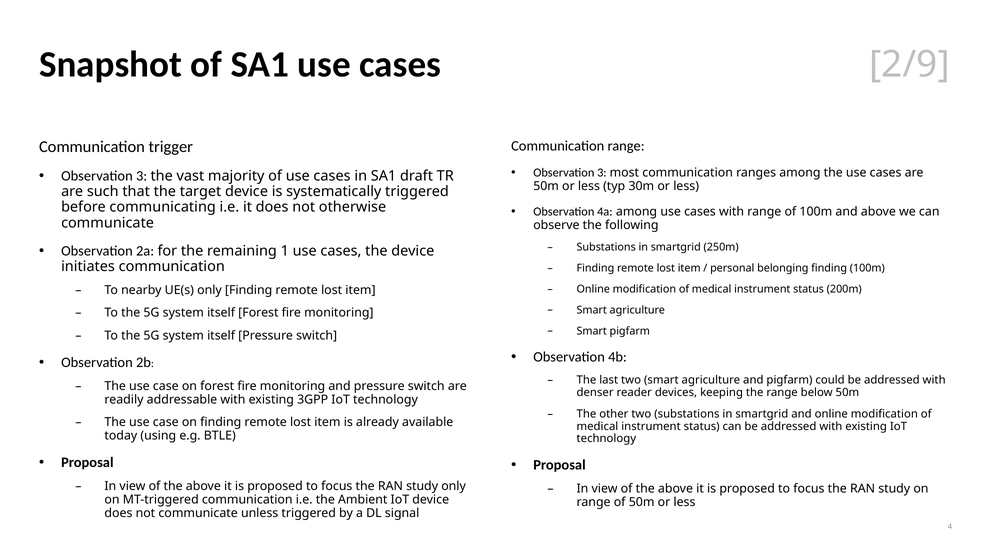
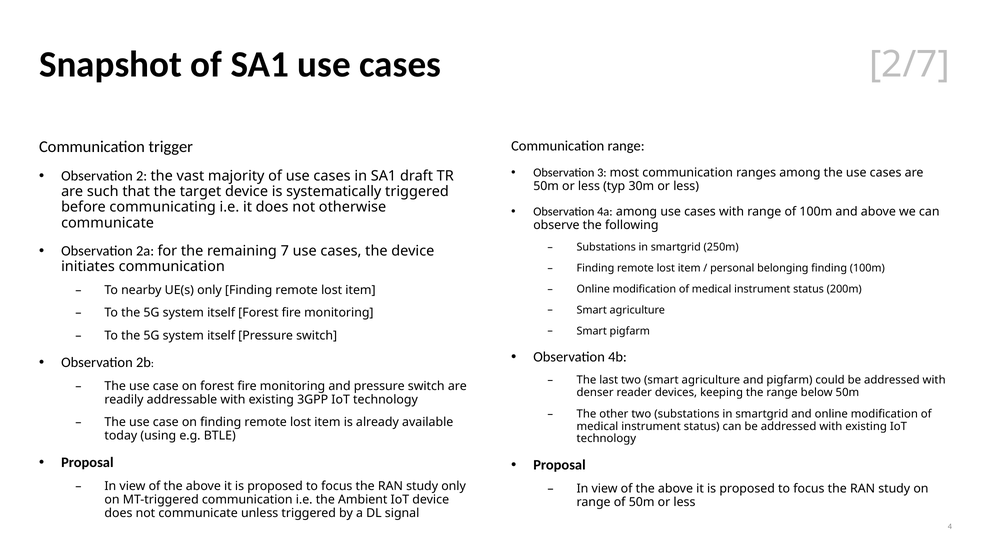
2/9: 2/9 -> 2/7
3 at (142, 176): 3 -> 2
1: 1 -> 7
